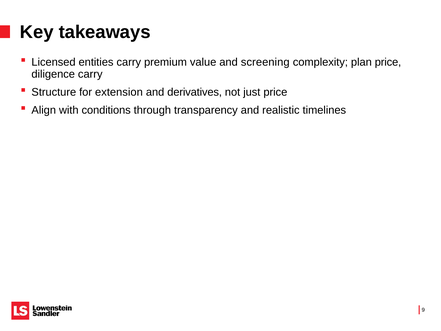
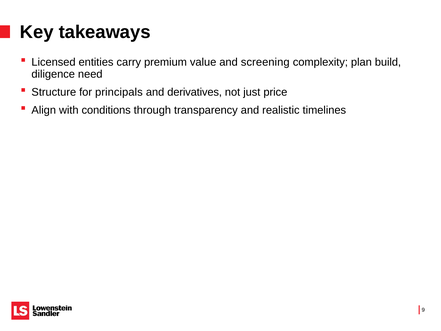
plan price: price -> build
diligence carry: carry -> need
extension: extension -> principals
